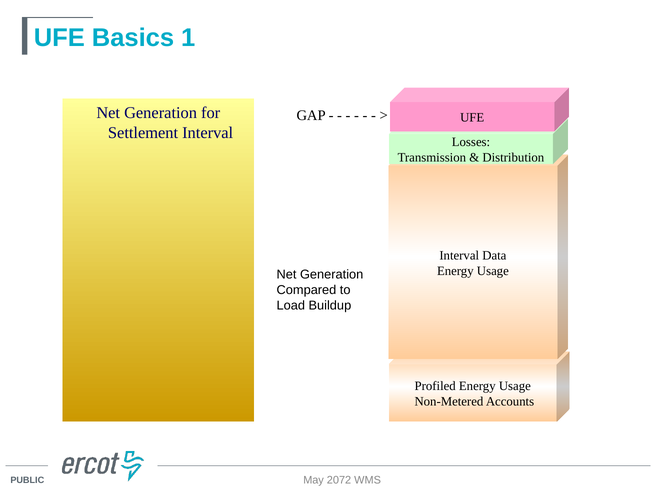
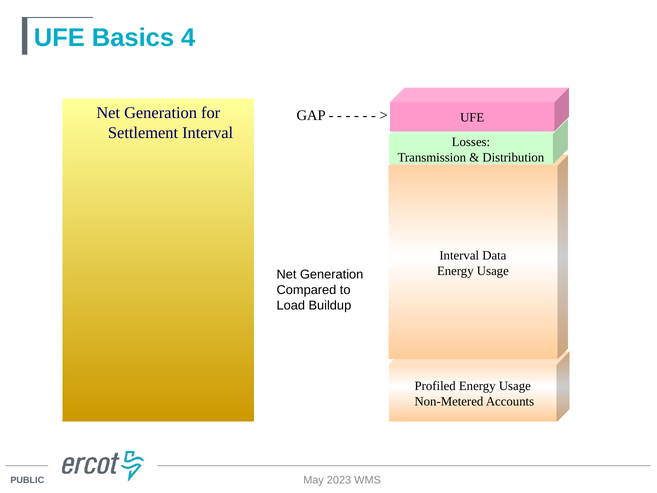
1: 1 -> 4
2072: 2072 -> 2023
